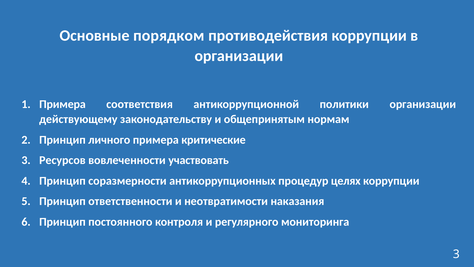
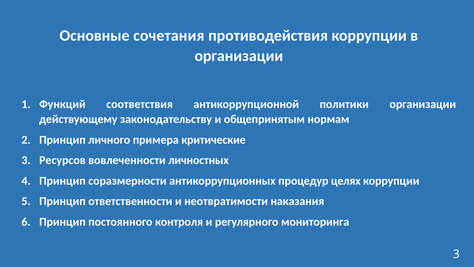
порядком: порядком -> сочетания
Примера at (62, 104): Примера -> Функций
участвовать: участвовать -> личностных
